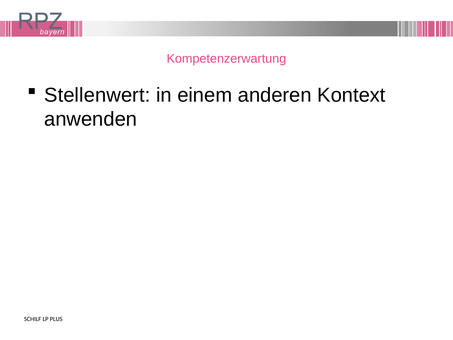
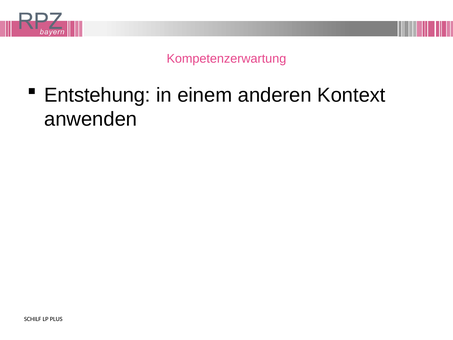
Stellenwert: Stellenwert -> Entstehung
